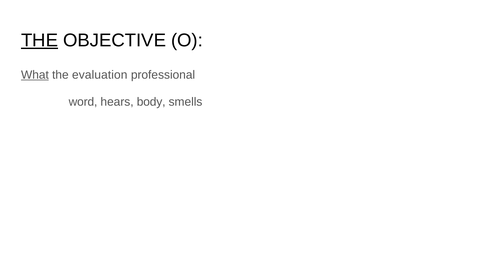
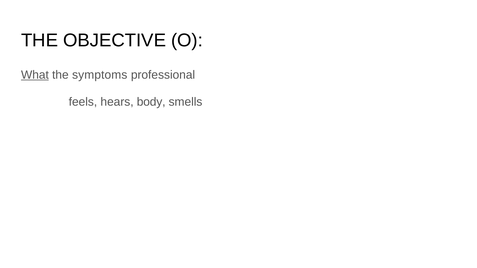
THE at (40, 40) underline: present -> none
evaluation: evaluation -> symptoms
word: word -> feels
